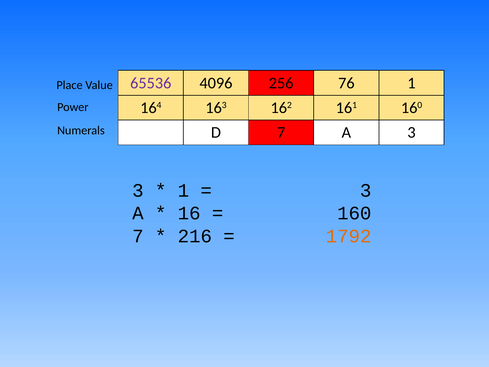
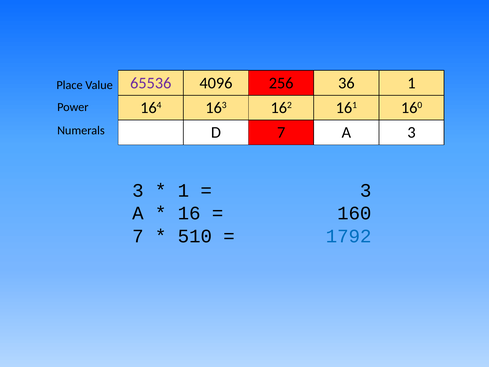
76: 76 -> 36
216: 216 -> 510
1792 colour: orange -> blue
